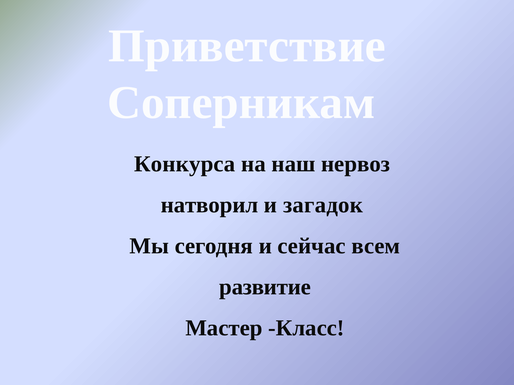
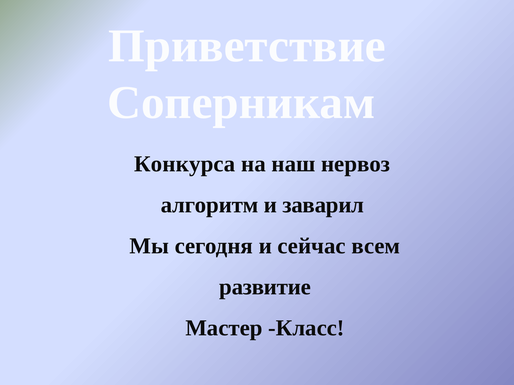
натворил: натворил -> алгоритм
загадок: загадок -> заварил
